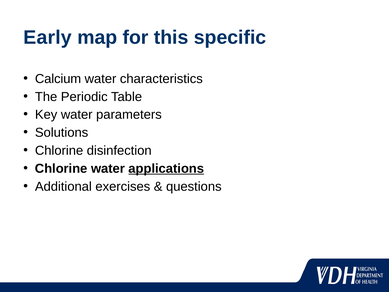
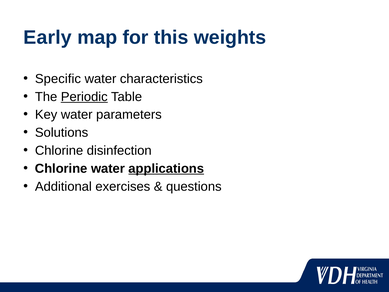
specific: specific -> weights
Calcium: Calcium -> Specific
Periodic underline: none -> present
